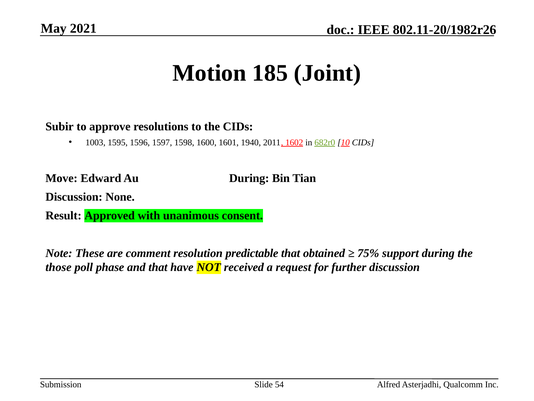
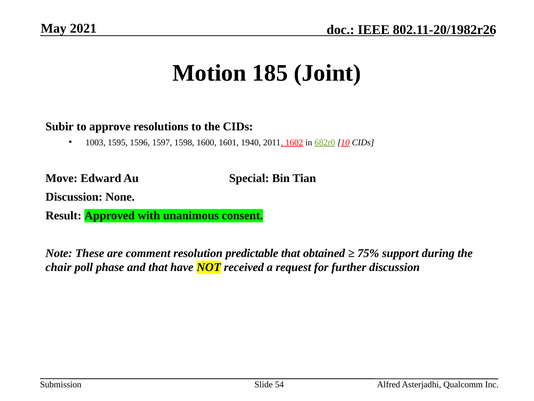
Au During: During -> Special
those: those -> chair
